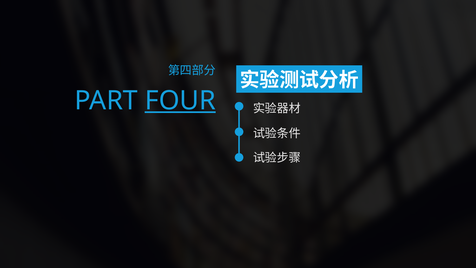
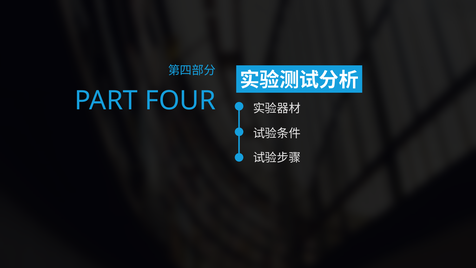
FOUR underline: present -> none
